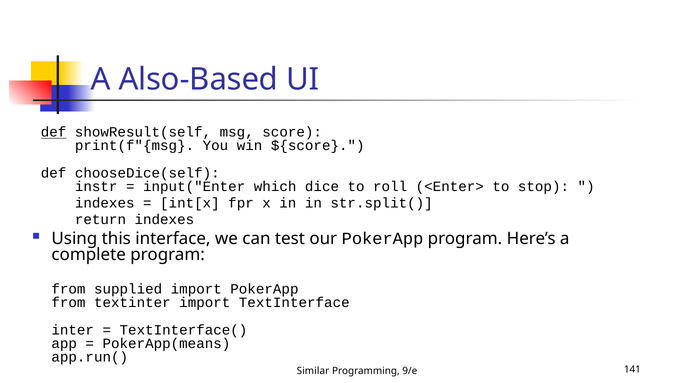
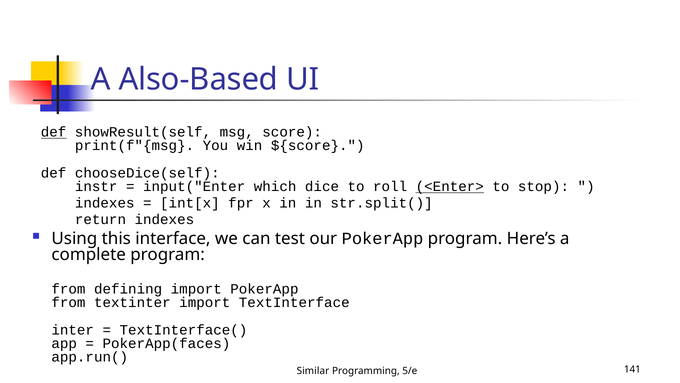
<Enter> underline: none -> present
supplied: supplied -> defining
PokerApp(means: PokerApp(means -> PokerApp(faces
9/e: 9/e -> 5/e
